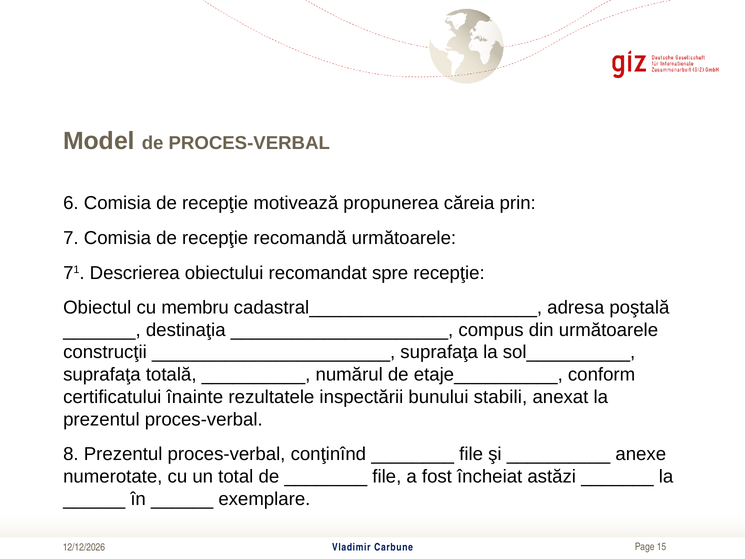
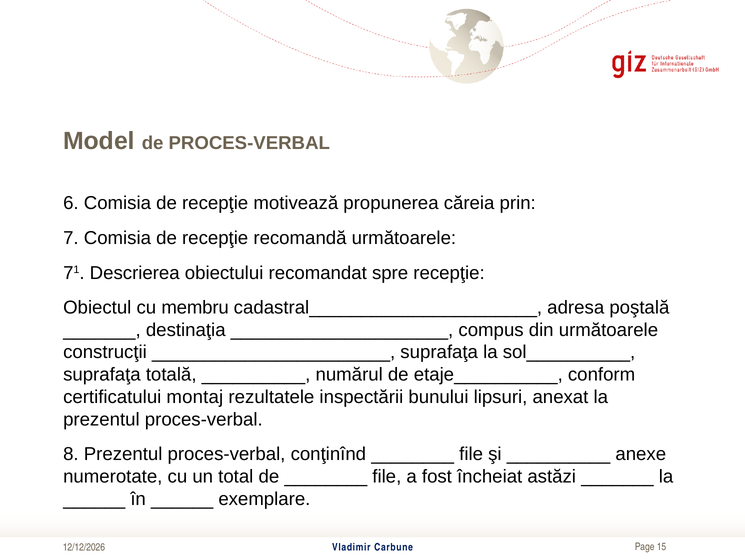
înainte: înainte -> montaj
stabili: stabili -> lipsuri
